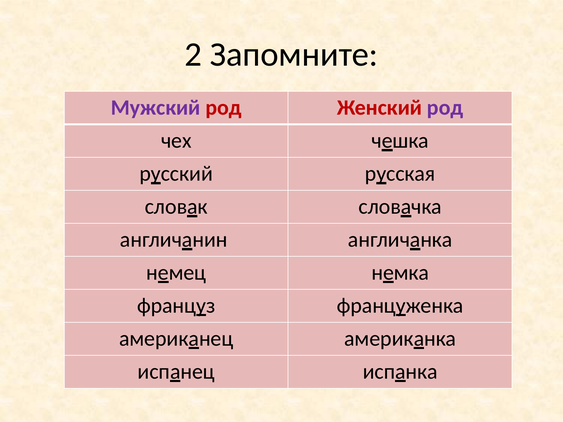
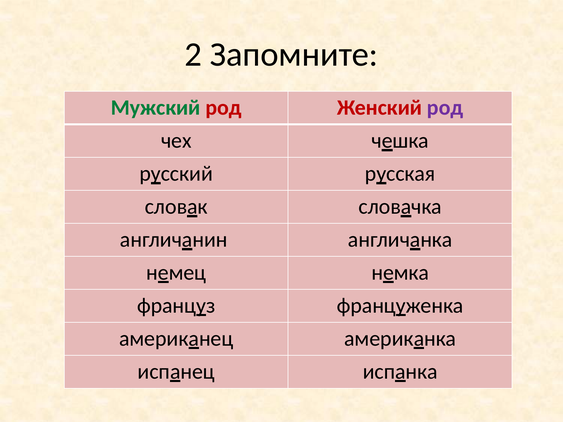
Мужский colour: purple -> green
